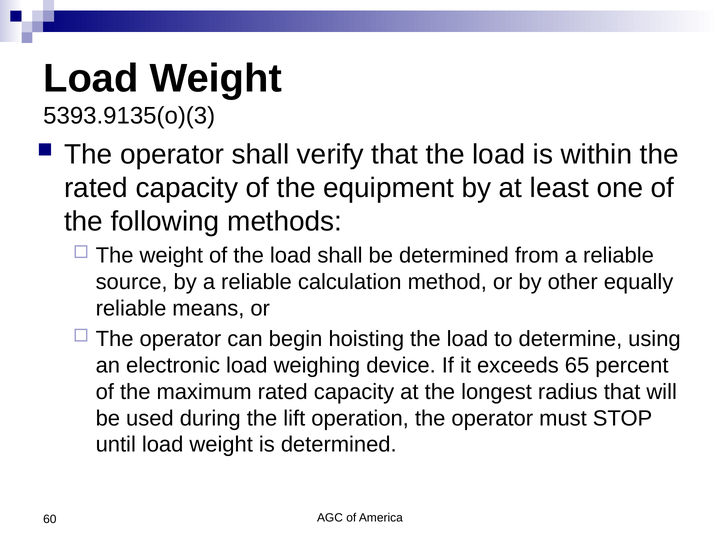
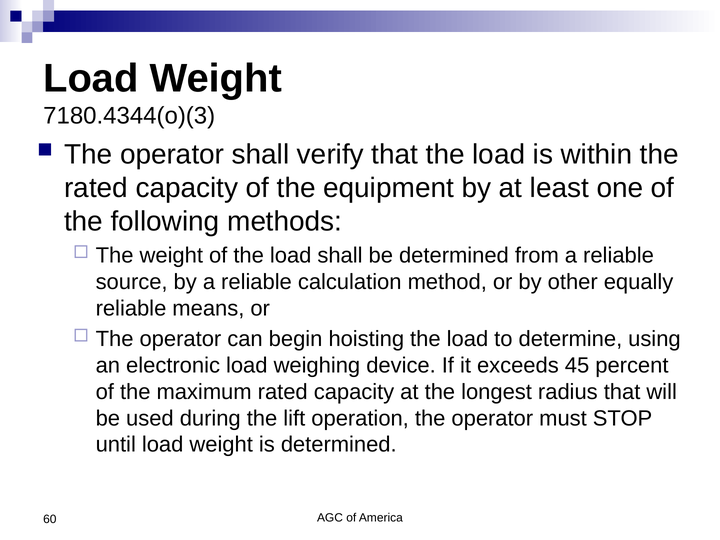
5393.9135(o)(3: 5393.9135(o)(3 -> 7180.4344(o)(3
65: 65 -> 45
